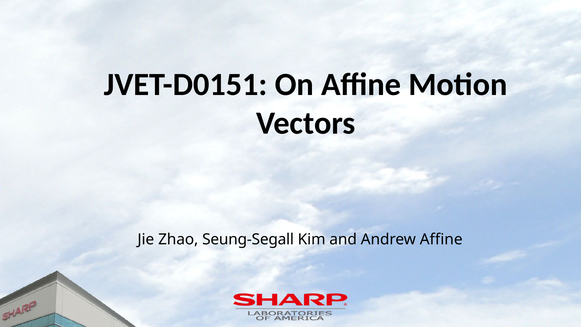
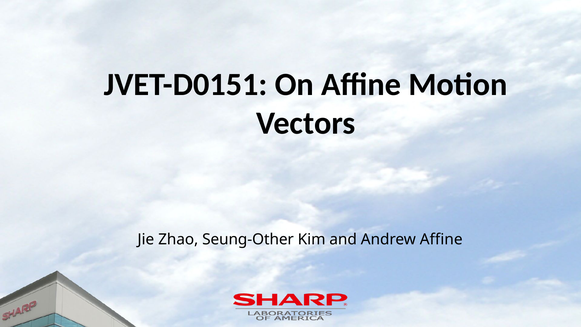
Seung-Segall: Seung-Segall -> Seung-Other
